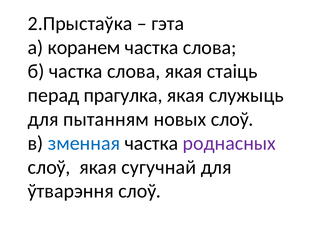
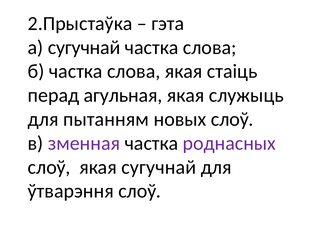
а коранем: коранем -> сугучнай
прагулка: прагулка -> агульная
зменная colour: blue -> purple
